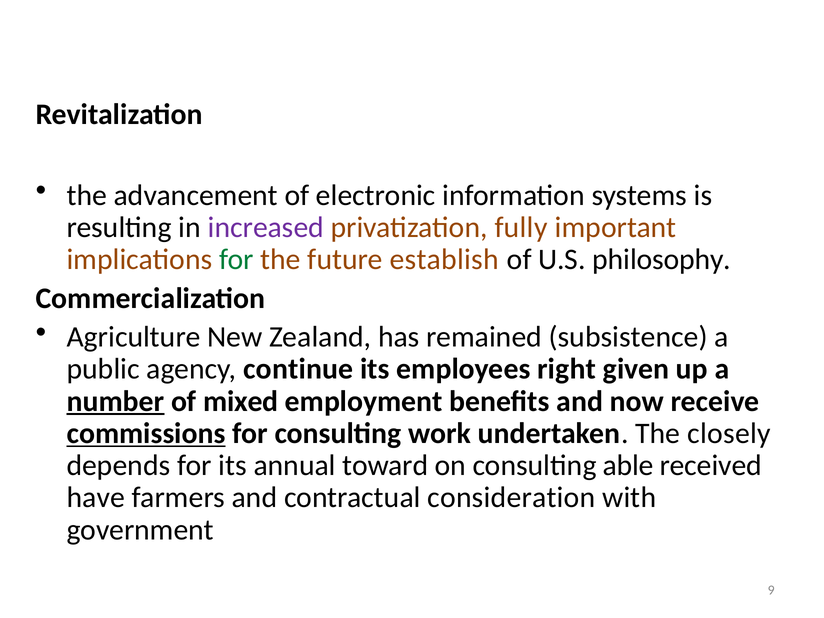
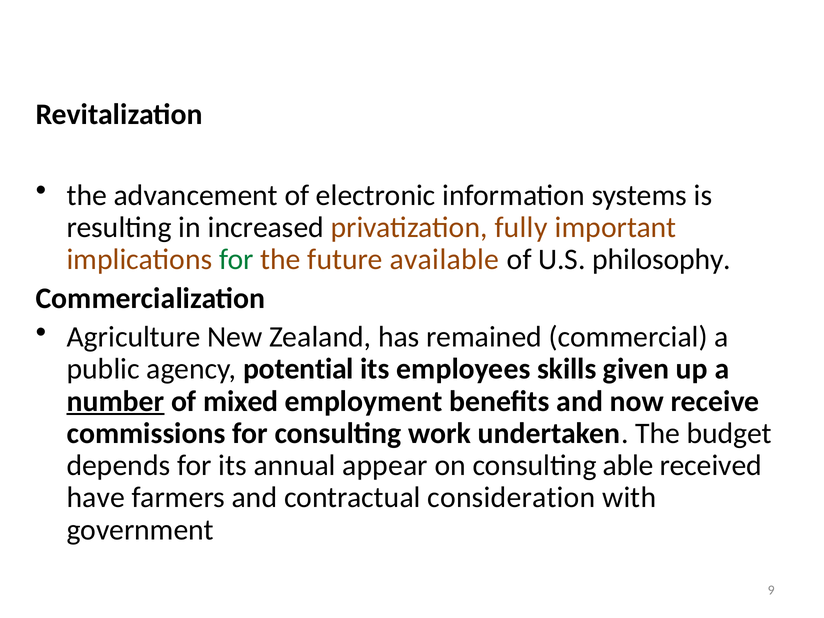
increased colour: purple -> black
establish: establish -> available
subsistence: subsistence -> commercial
continue: continue -> potential
right: right -> skills
commissions underline: present -> none
closely: closely -> budget
toward: toward -> appear
